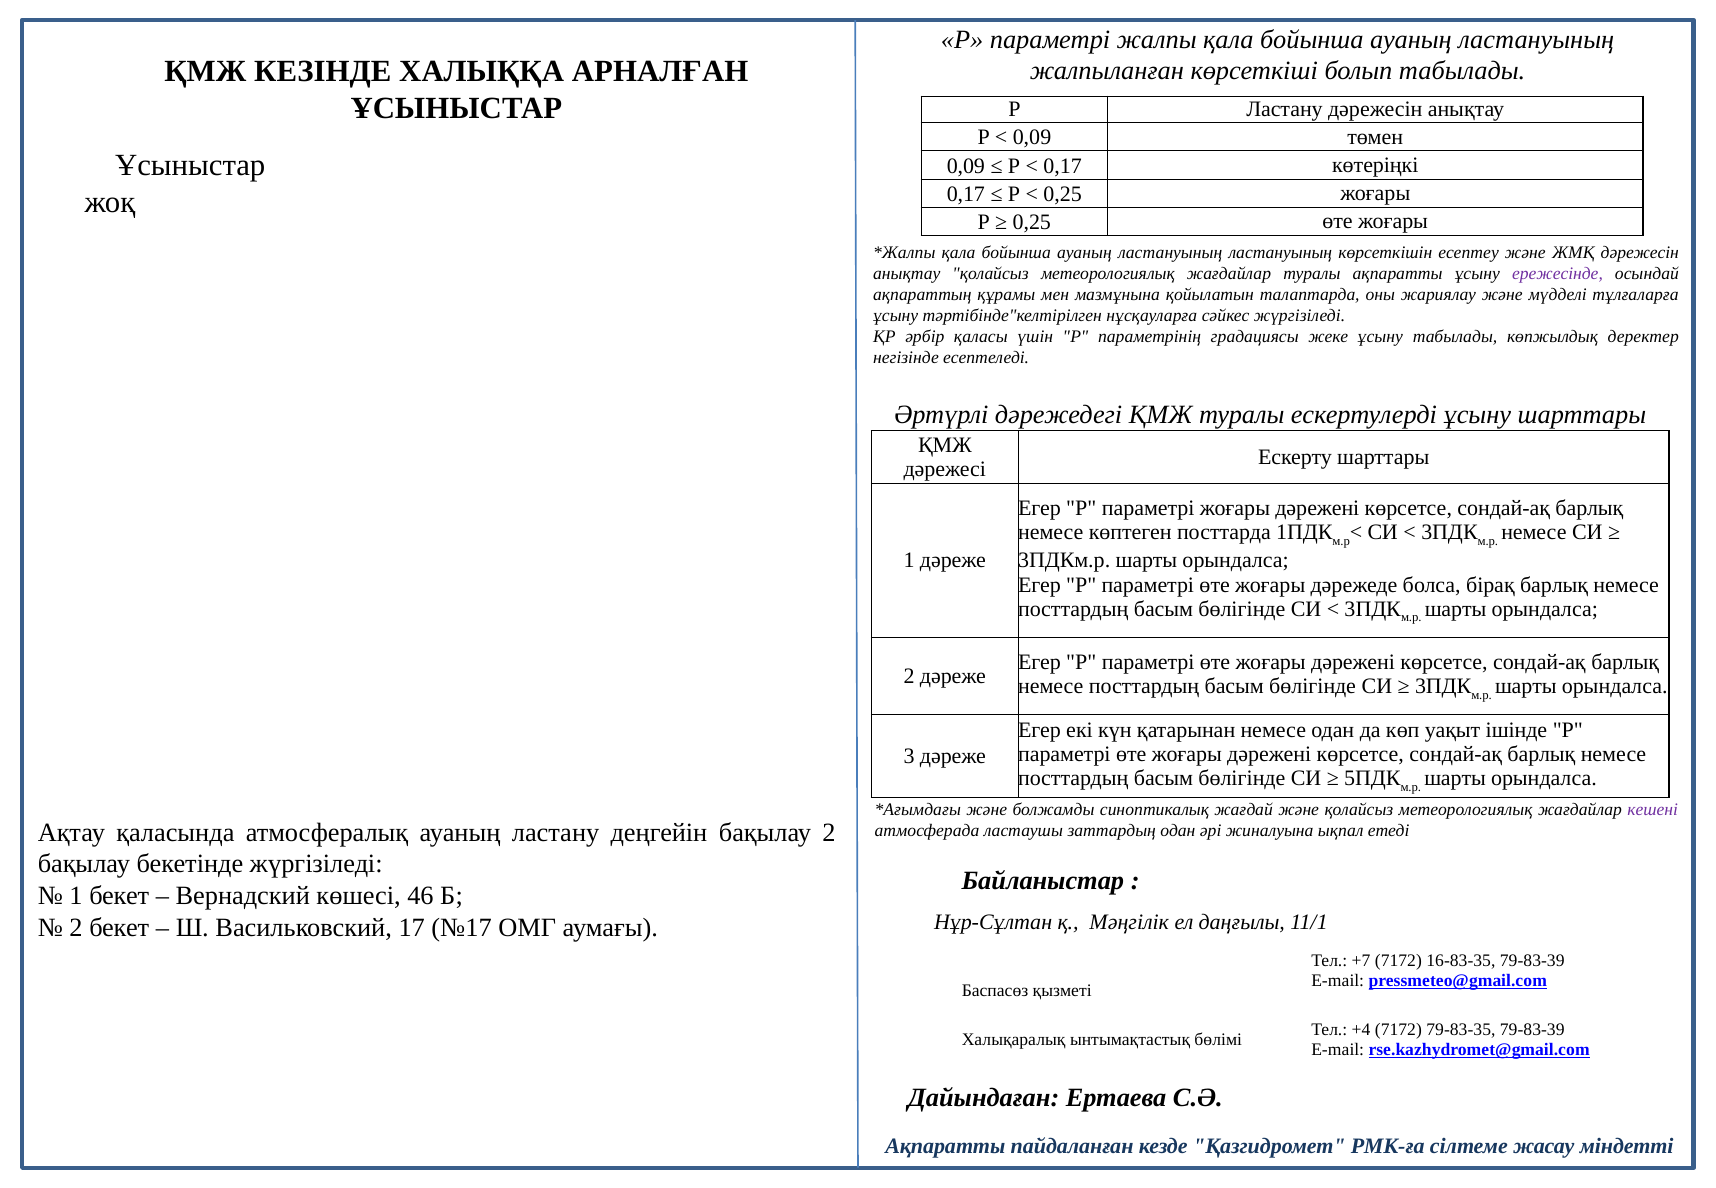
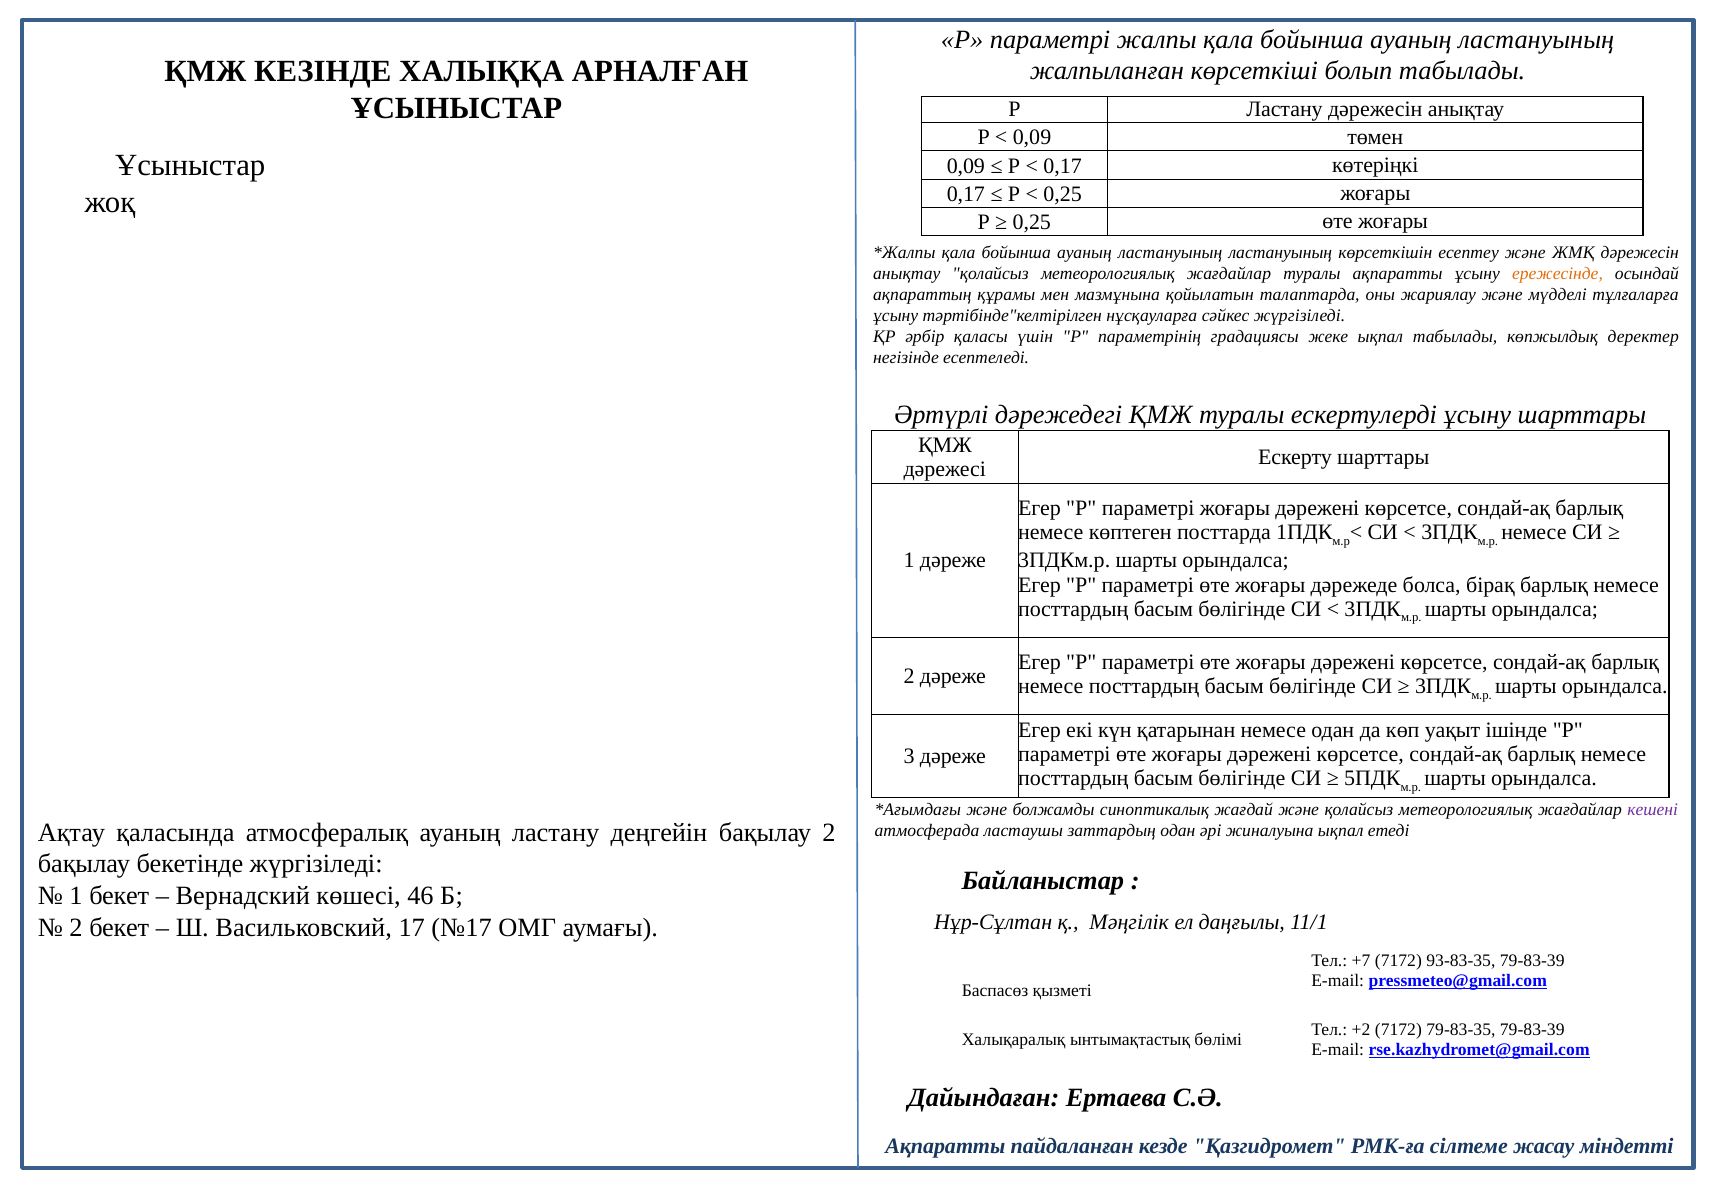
ережесінде colour: purple -> orange
жеке ұсыну: ұсыну -> ықпал
16-83-35: 16-83-35 -> 93-83-35
+4: +4 -> +2
